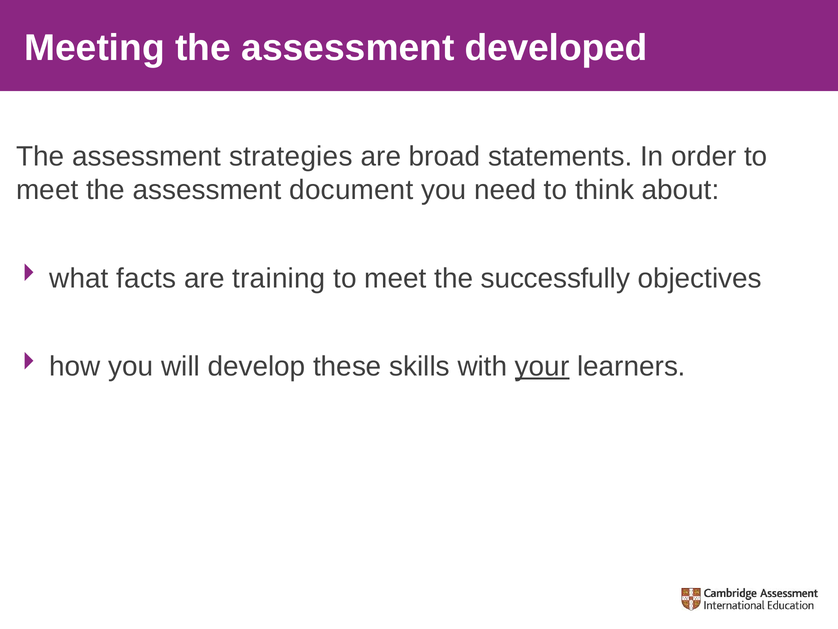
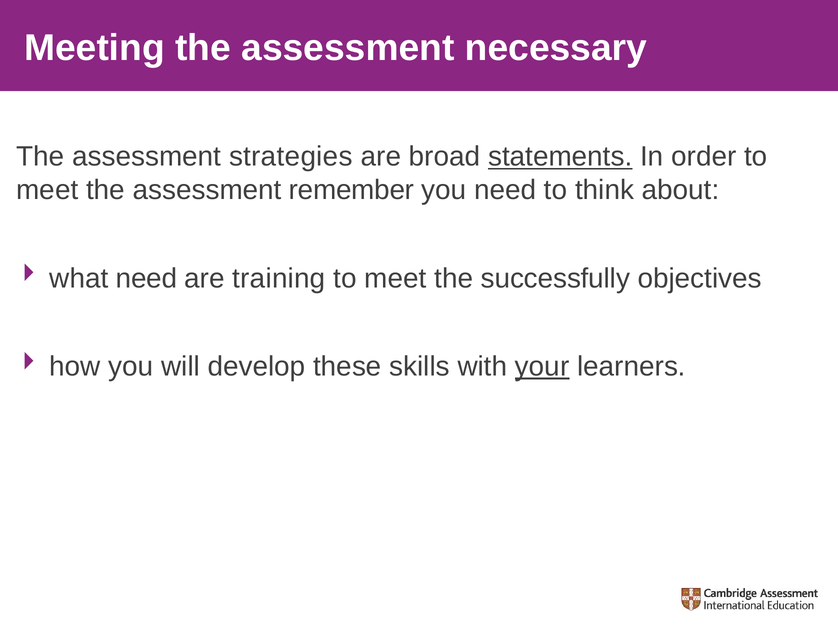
developed: developed -> necessary
statements underline: none -> present
document: document -> remember
what facts: facts -> need
